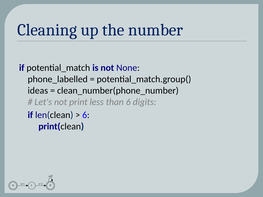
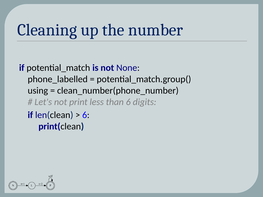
ideas: ideas -> using
